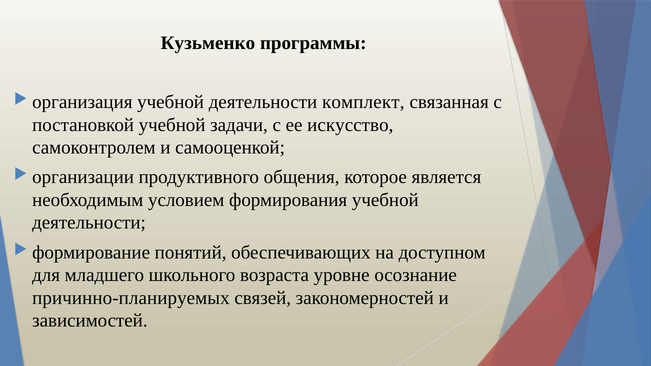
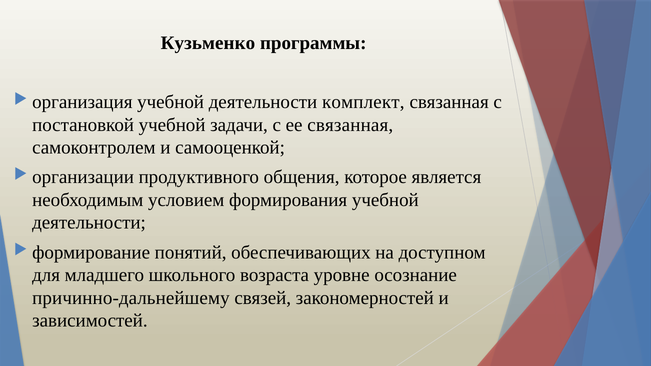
ее искусство: искусство -> связанная
причинно-планируемых: причинно-планируемых -> причинно-дальнейшему
